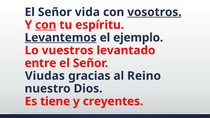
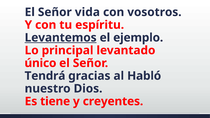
vosotros underline: present -> none
con at (46, 25) underline: present -> none
vuestros: vuestros -> principal
entre: entre -> único
Viudas: Viudas -> Tendrá
Reino: Reino -> Habló
